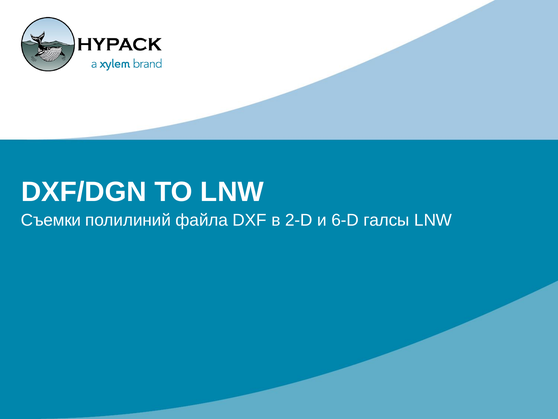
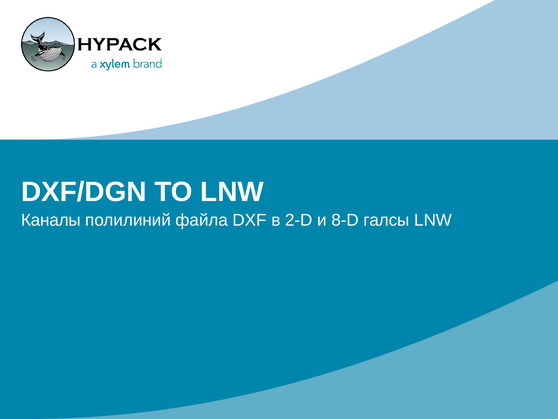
Съемки: Съемки -> Каналы
6-D: 6-D -> 8-D
